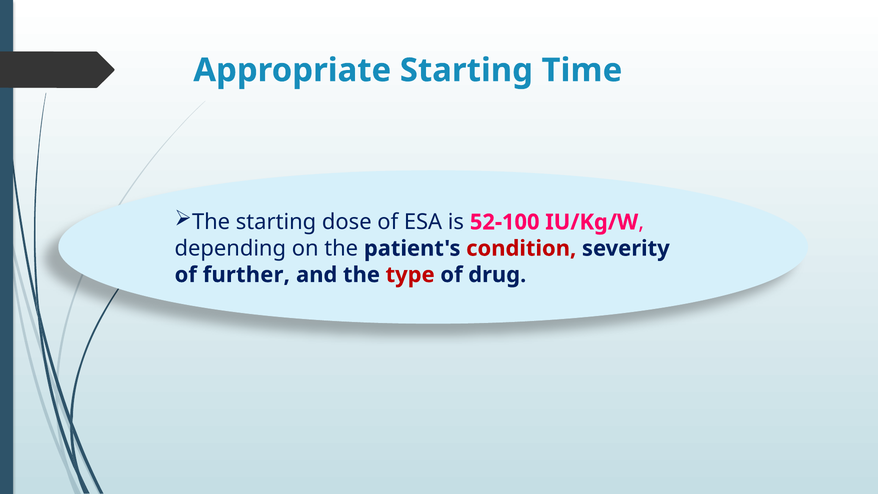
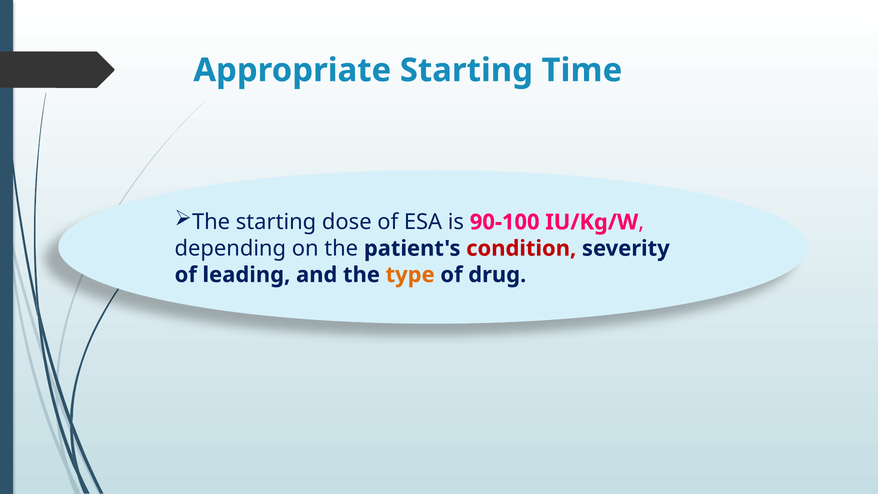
52-100: 52-100 -> 90-100
further: further -> leading
type colour: red -> orange
